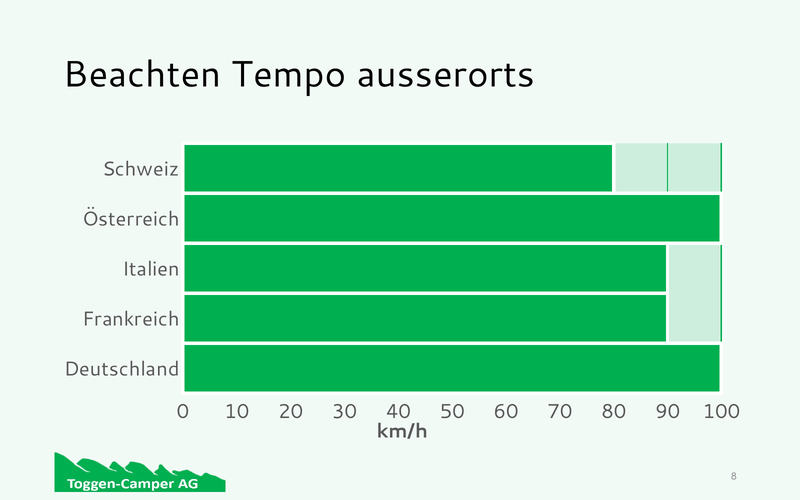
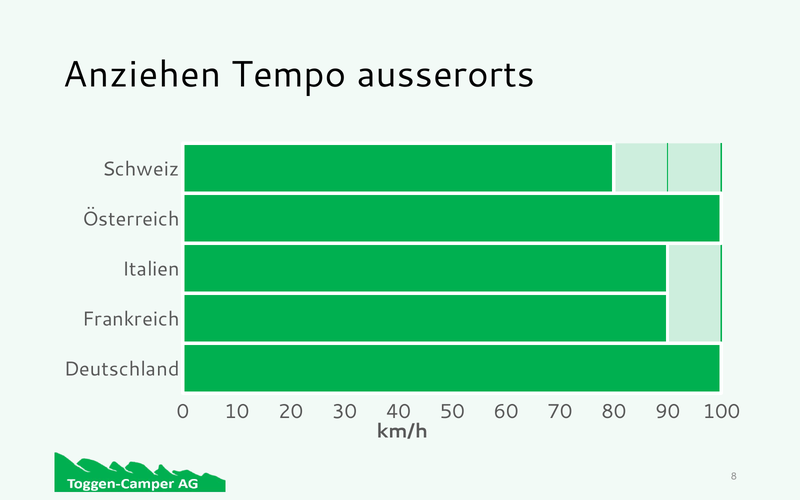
Beachten: Beachten -> Anziehen
